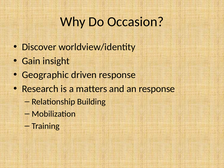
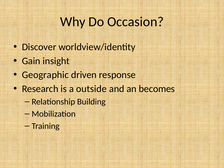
matters: matters -> outside
an response: response -> becomes
